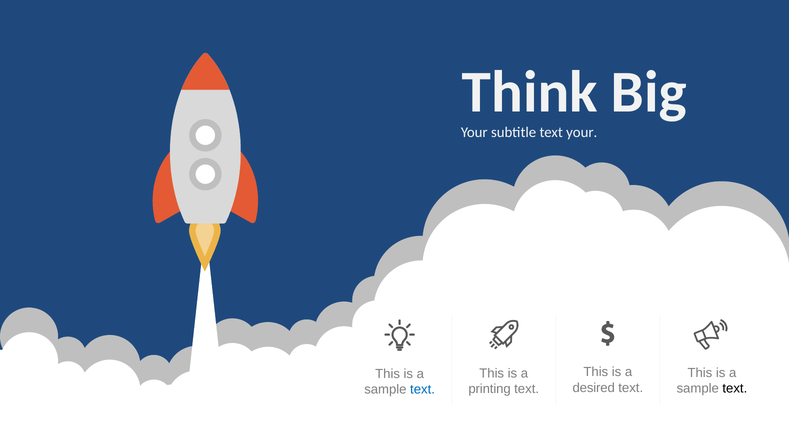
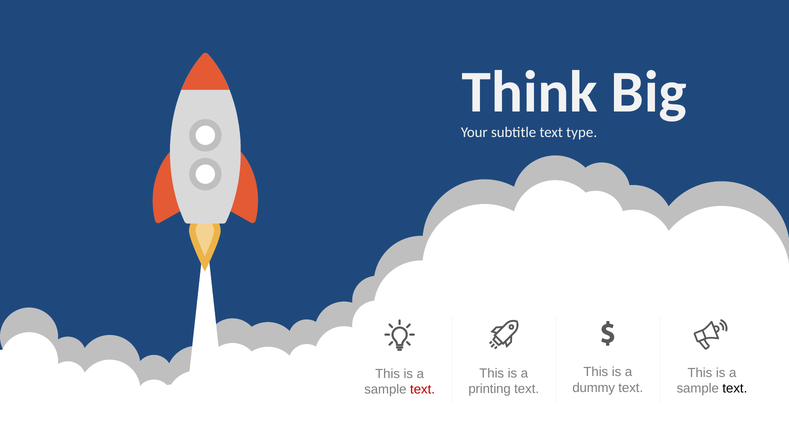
text your: your -> type
desired: desired -> dummy
text at (423, 389) colour: blue -> red
